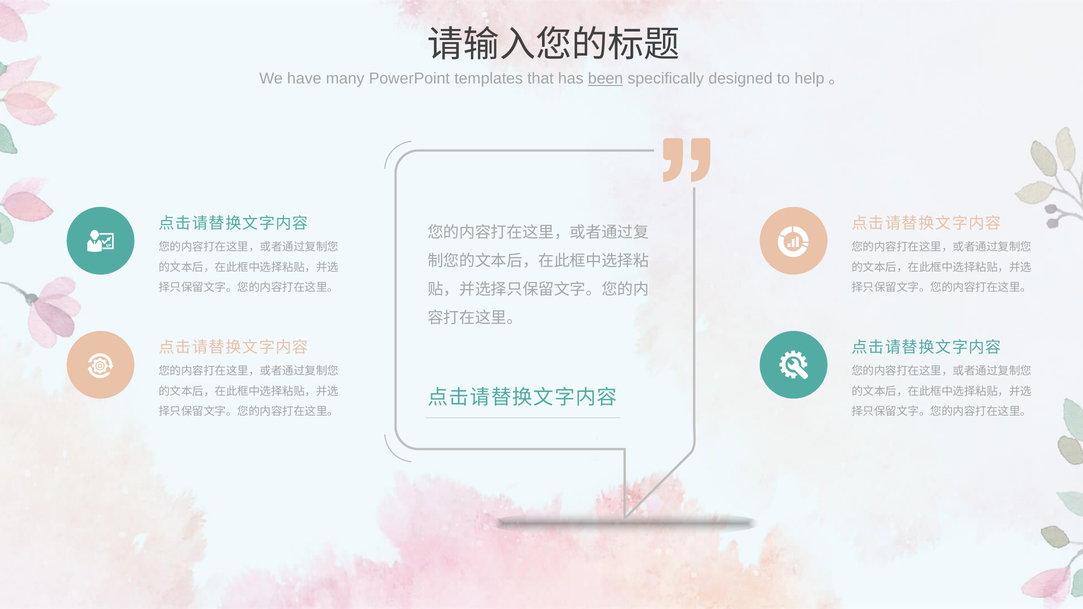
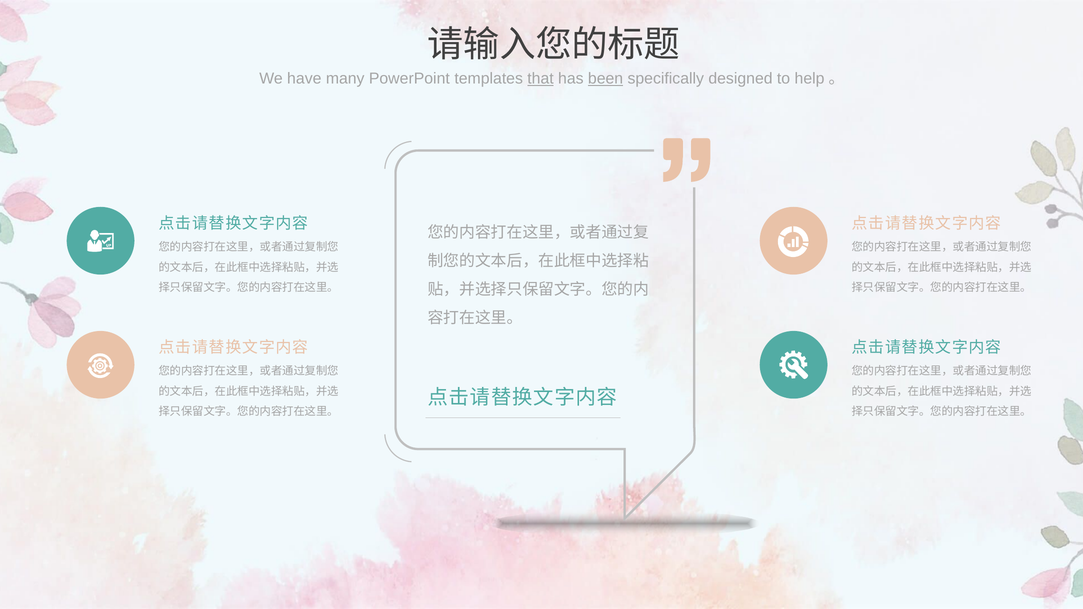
that underline: none -> present
